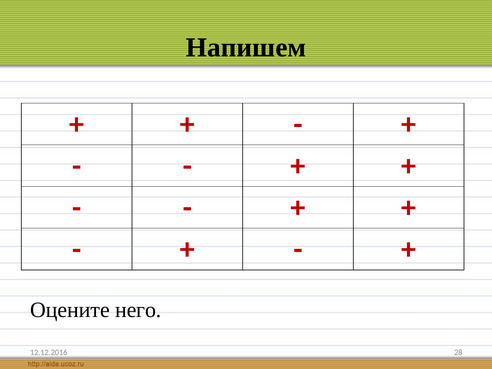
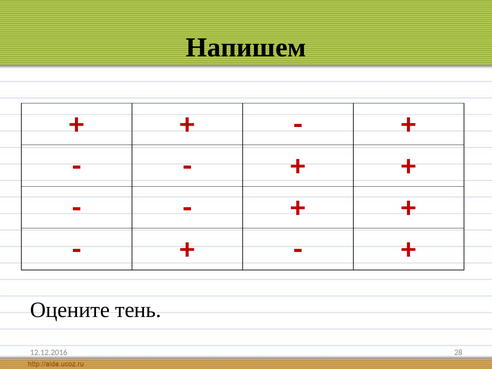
него: него -> тень
